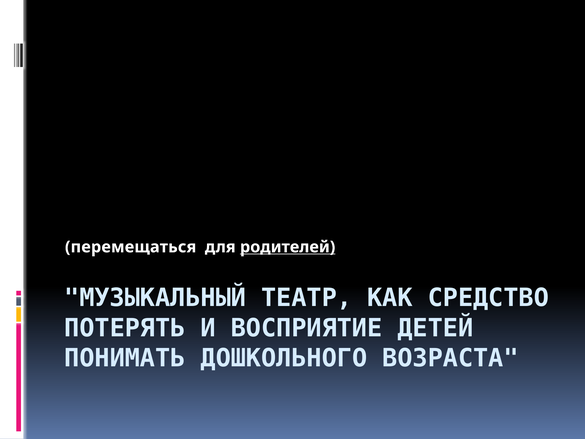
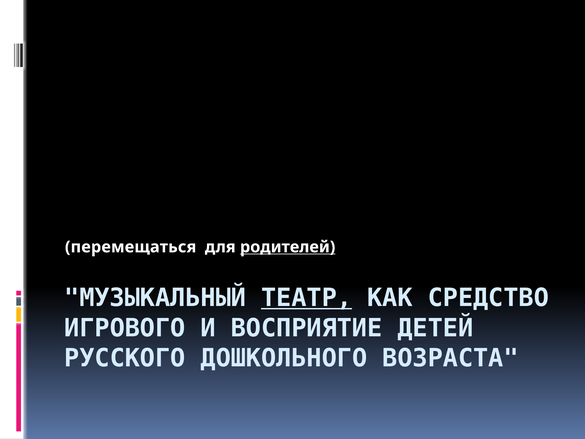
ТЕАТР underline: none -> present
ПОТЕРЯТЬ: ПОТЕРЯТЬ -> ИГРОВОГО
ПОНИМАТЬ: ПОНИМАТЬ -> РУССКОГО
